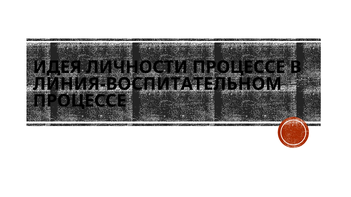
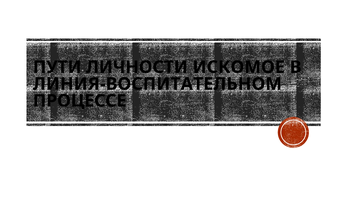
ИДЕЯ: ИДЕЯ -> ПУТИ
ЛИЧНОСТИ ПРОЦЕССЕ: ПРОЦЕССЕ -> ИСКОМОЕ
